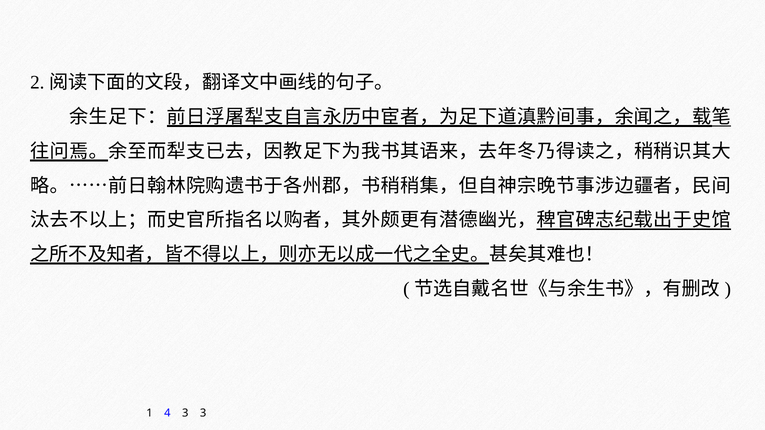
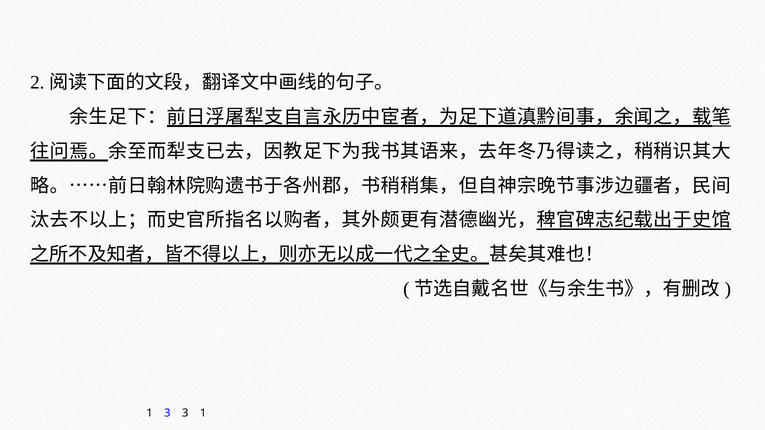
1 4: 4 -> 3
3 3: 3 -> 1
